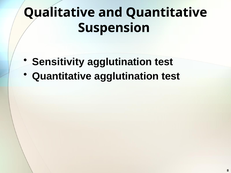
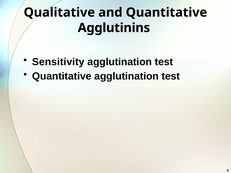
Suspension: Suspension -> Agglutinins
